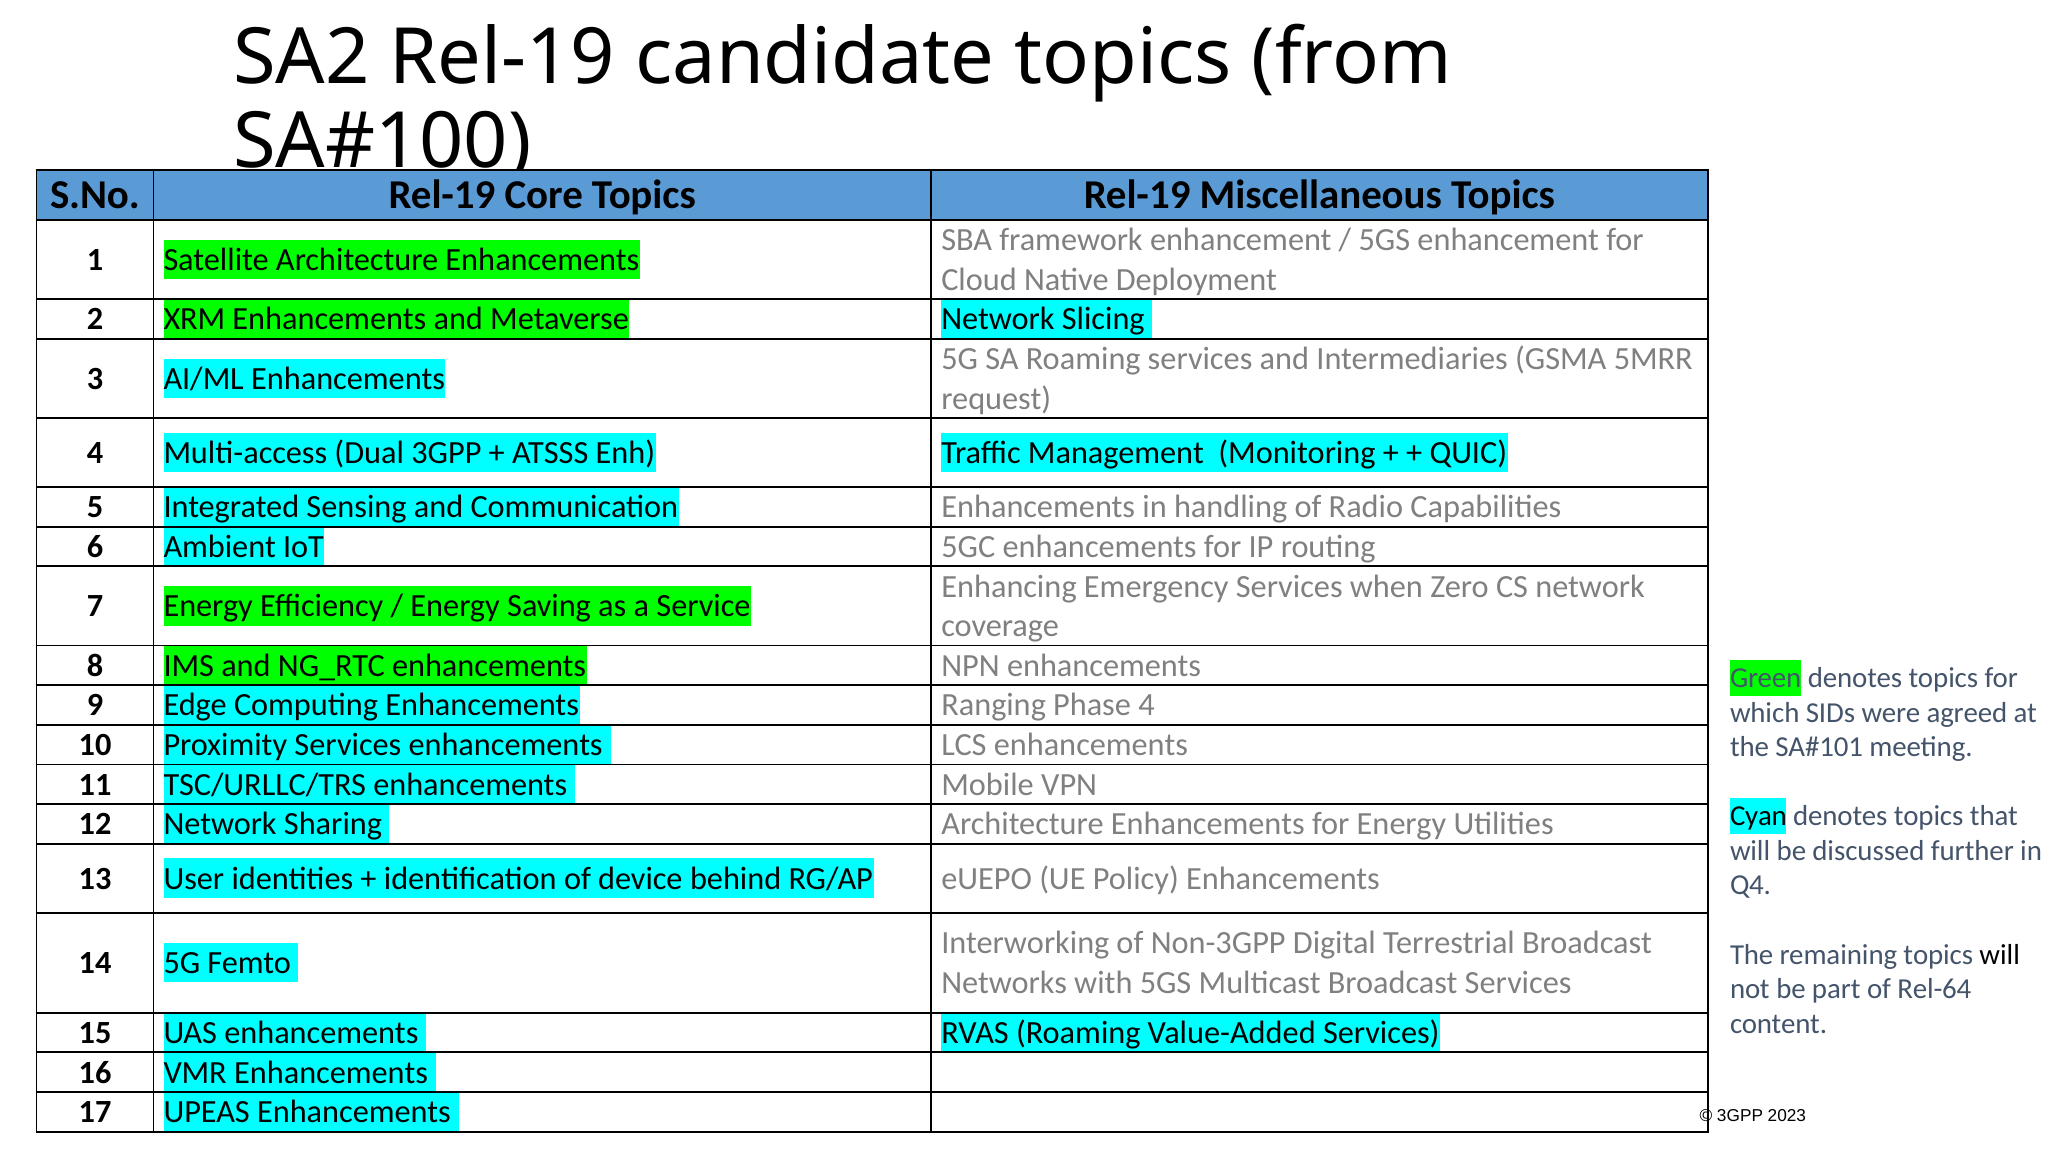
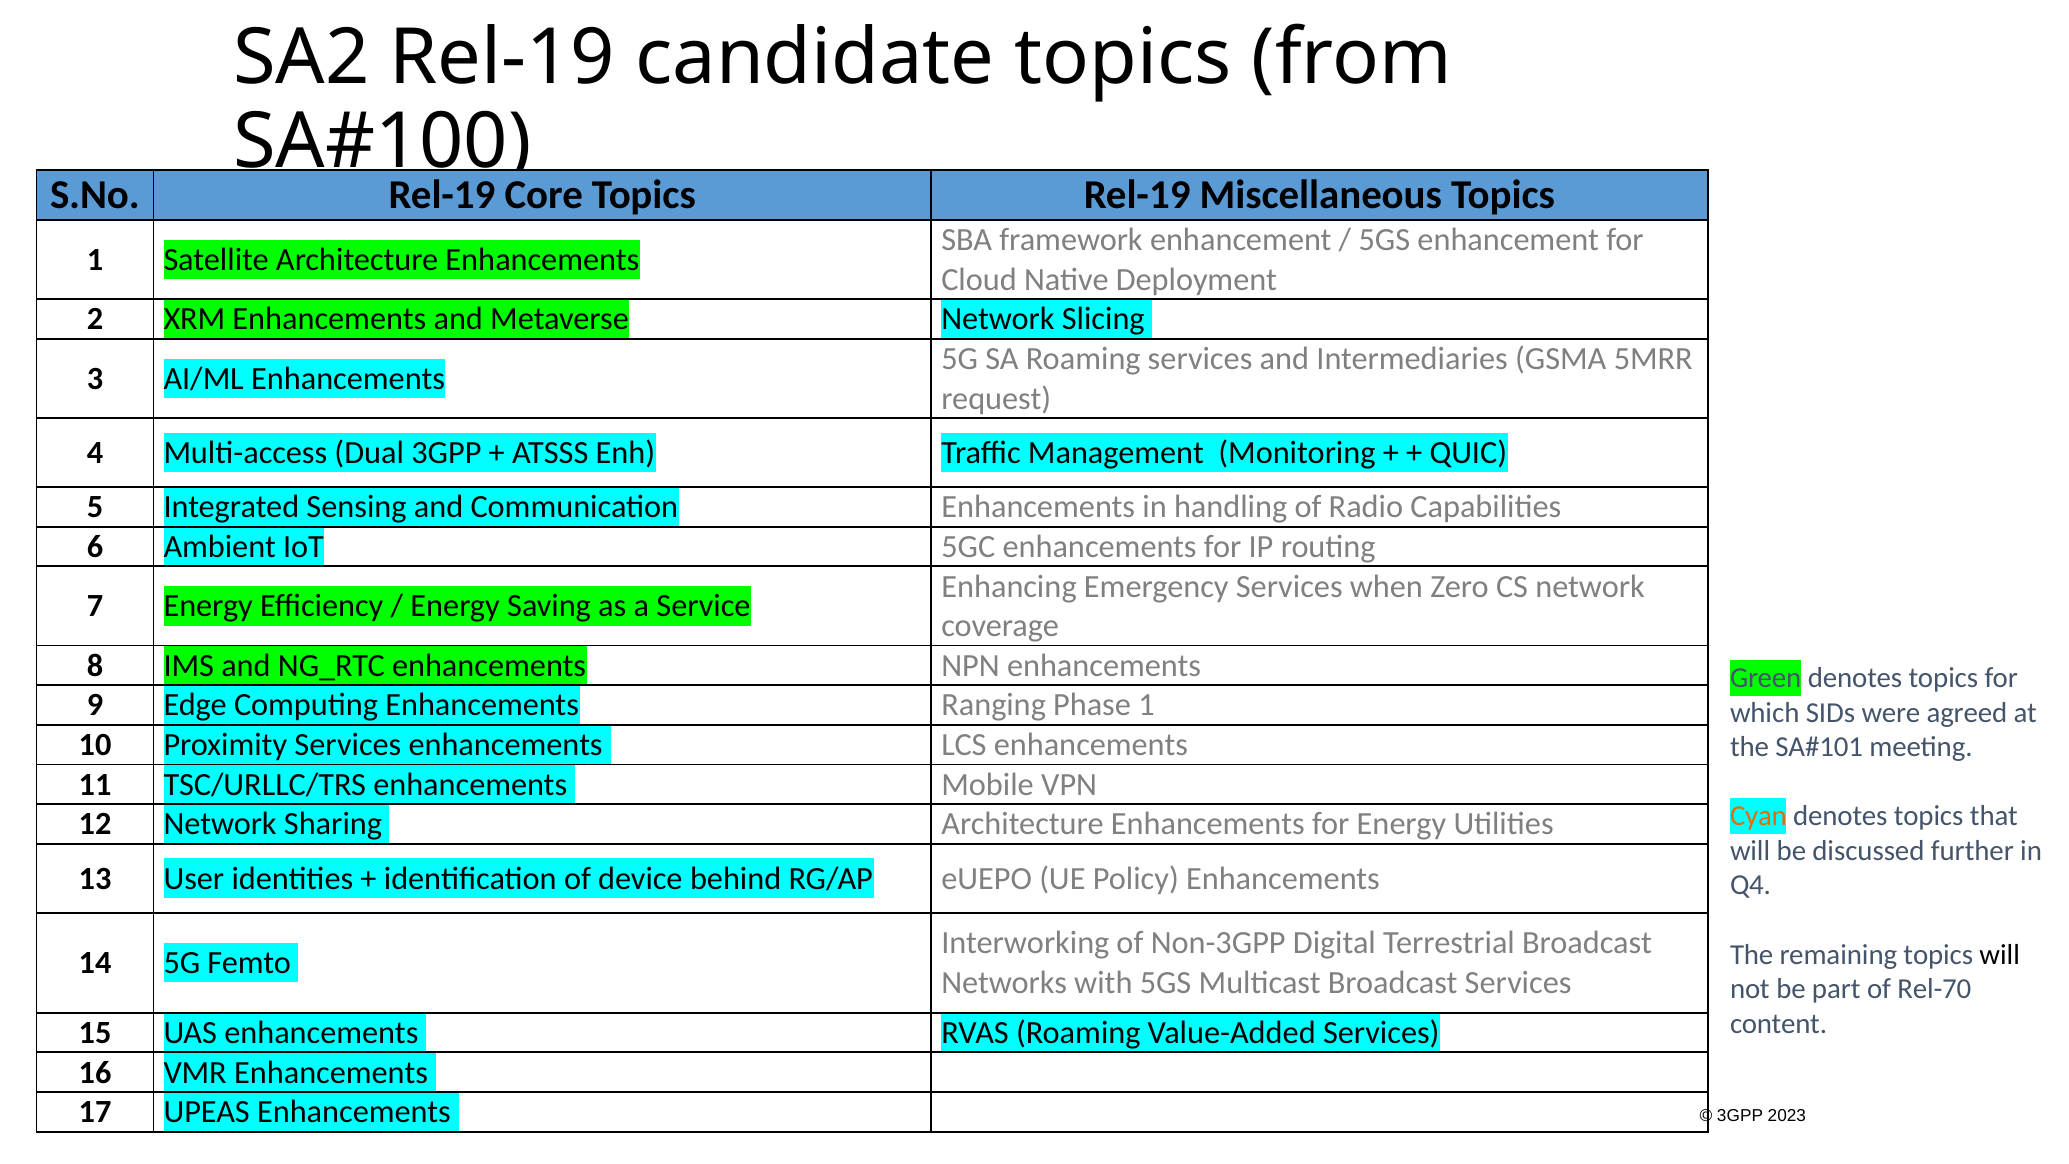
Phase 4: 4 -> 1
Cyan colour: black -> orange
Rel-64: Rel-64 -> Rel-70
